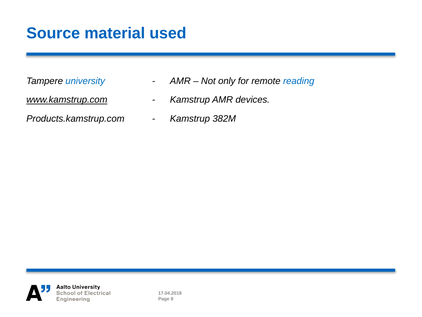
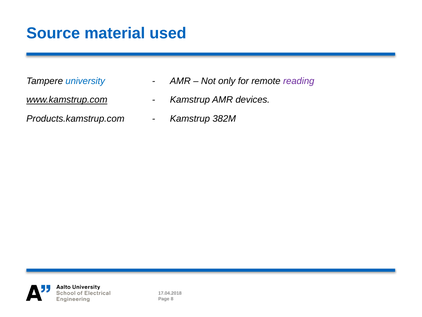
reading colour: blue -> purple
